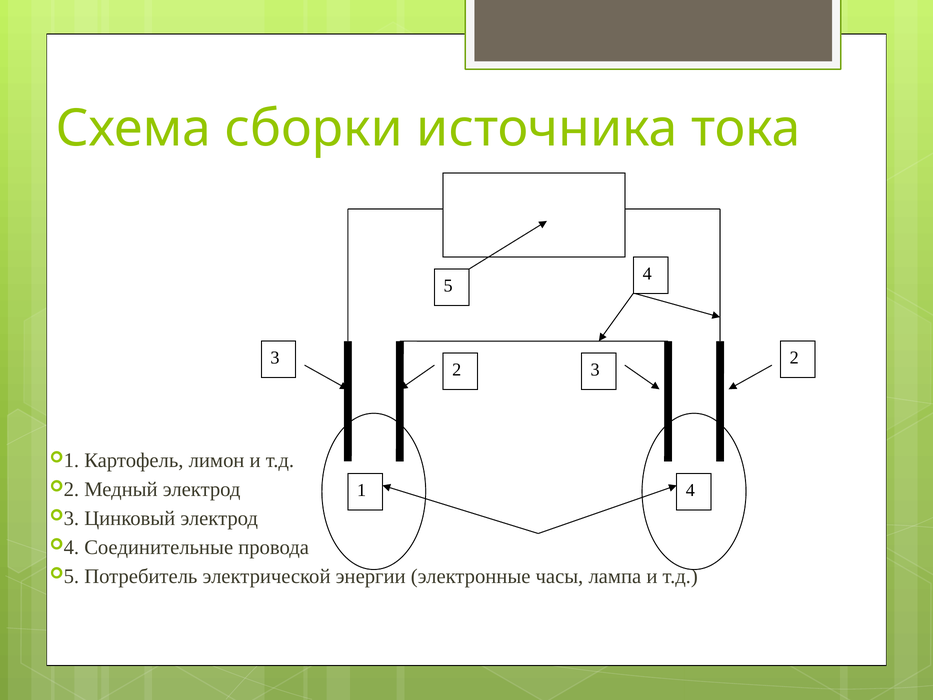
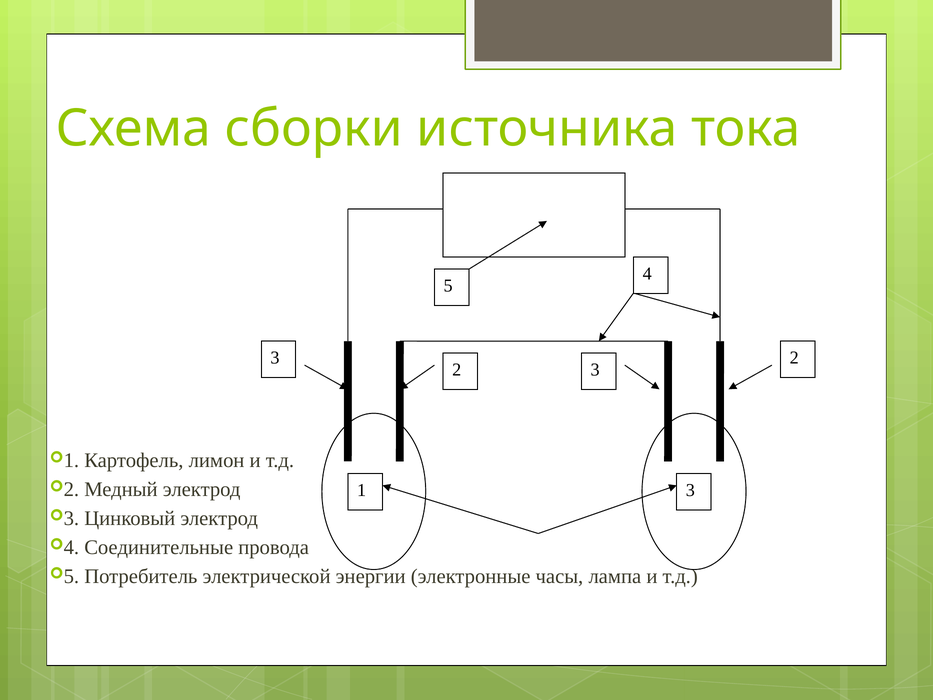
1 4: 4 -> 3
